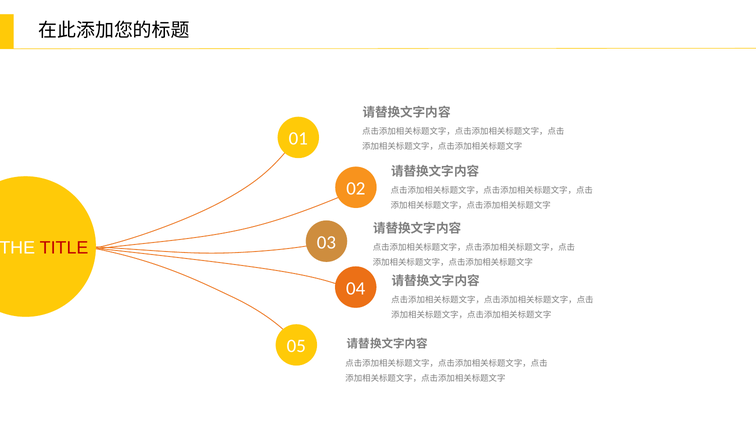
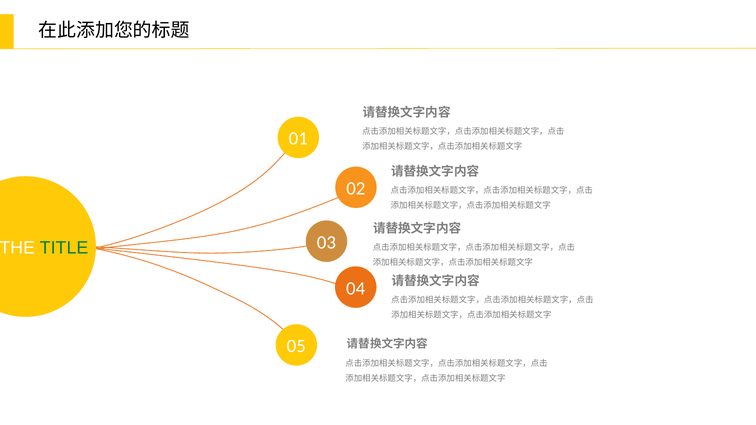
TITLE colour: red -> green
